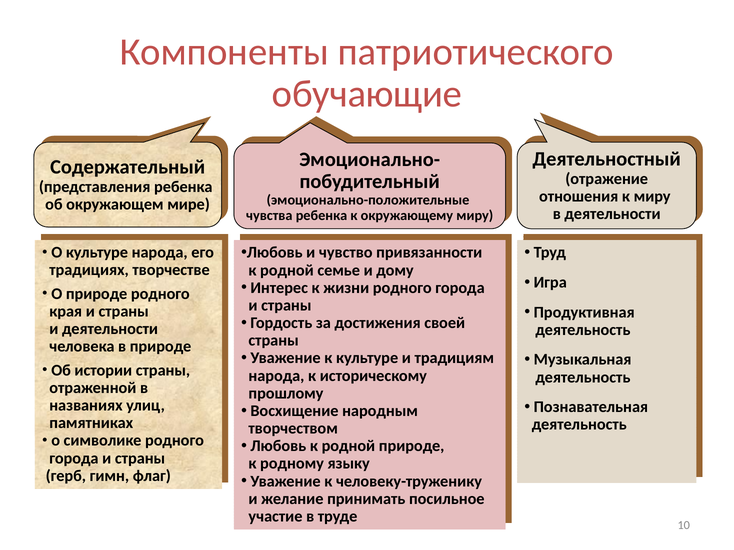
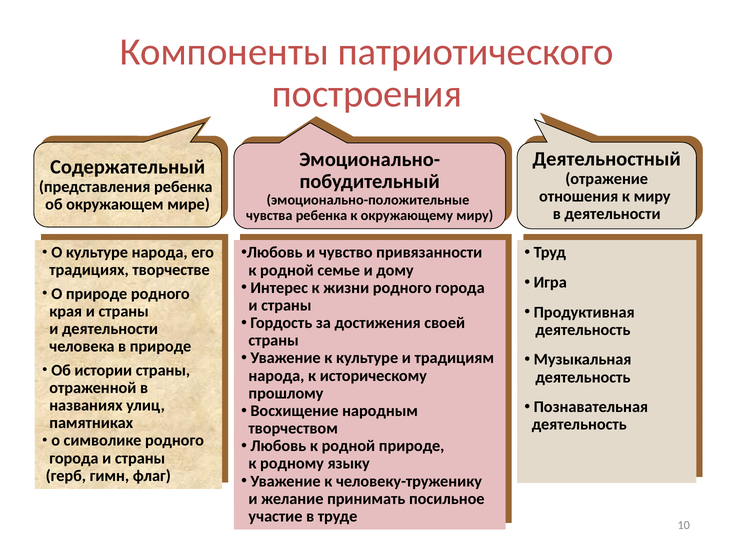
обучающие: обучающие -> построения
